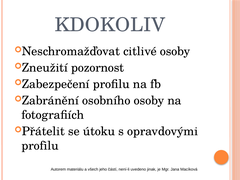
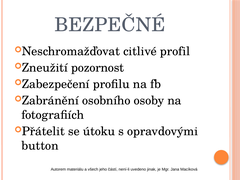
KDOKOLIV: KDOKOLIV -> BEZPEČNÉ
citlivé osoby: osoby -> profil
profilu at (40, 146): profilu -> button
